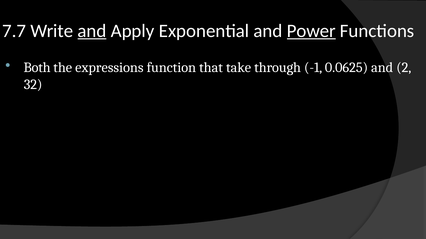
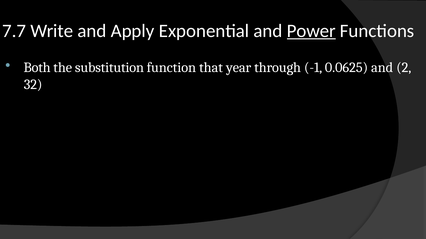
and at (92, 31) underline: present -> none
expressions: expressions -> substitution
take: take -> year
